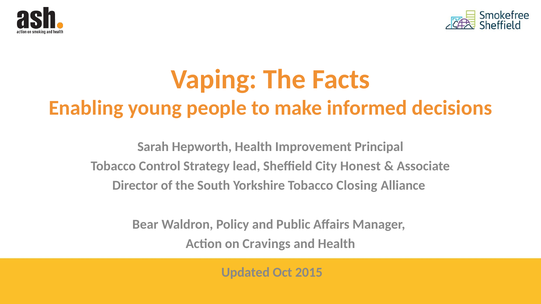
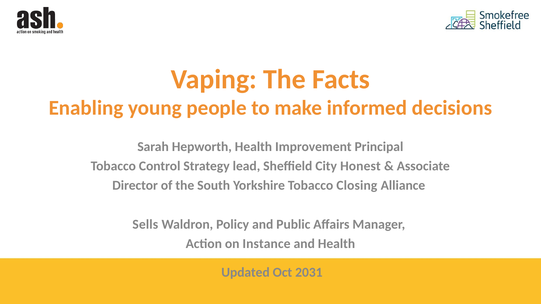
Bear: Bear -> Sells
Cravings: Cravings -> Instance
2015: 2015 -> 2031
